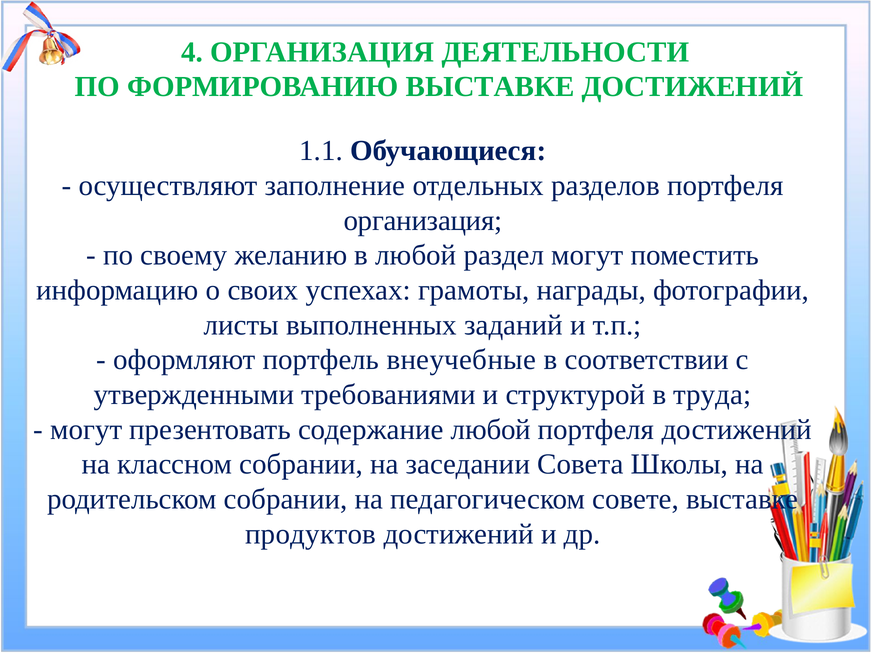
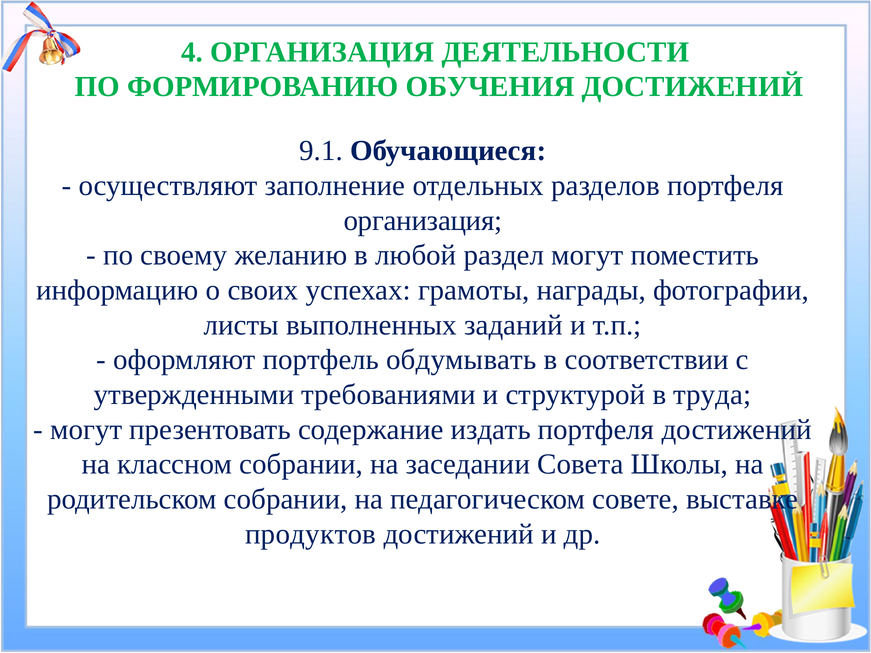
ФОРМИРОВАНИЮ ВЫСТАВКЕ: ВЫСТАВКЕ -> ОБУЧЕНИЯ
1.1: 1.1 -> 9.1
внеучебные: внеучебные -> обдумывать
содержание любой: любой -> издать
